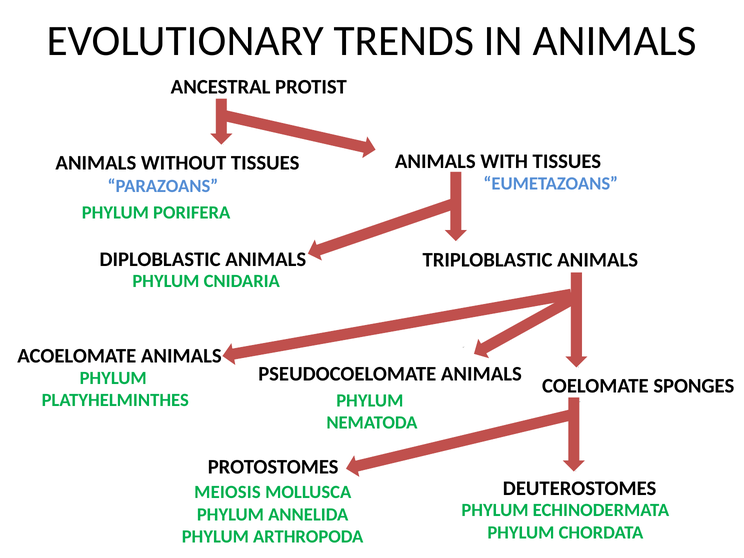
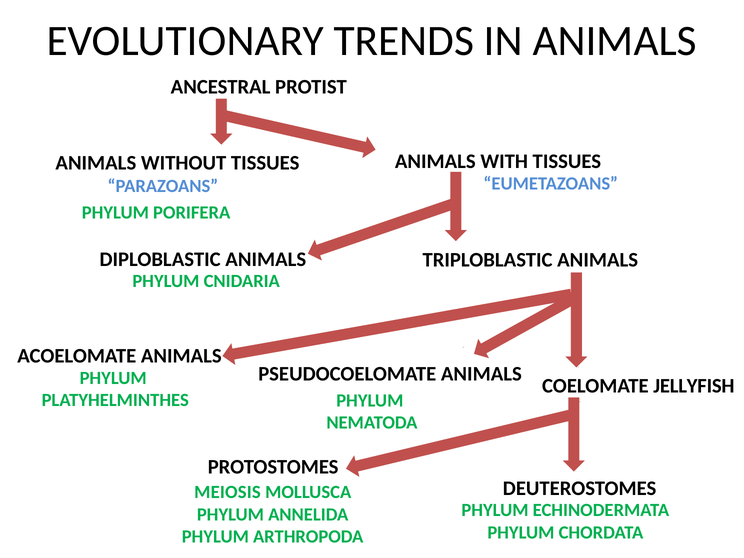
SPONGES: SPONGES -> JELLYFISH
